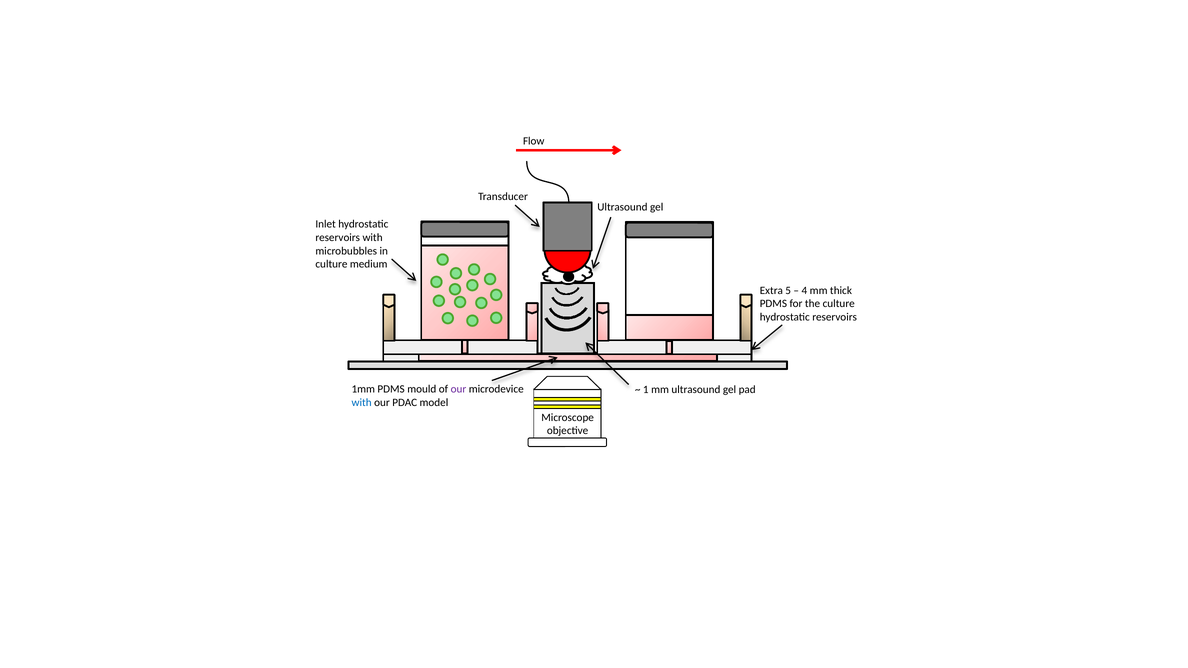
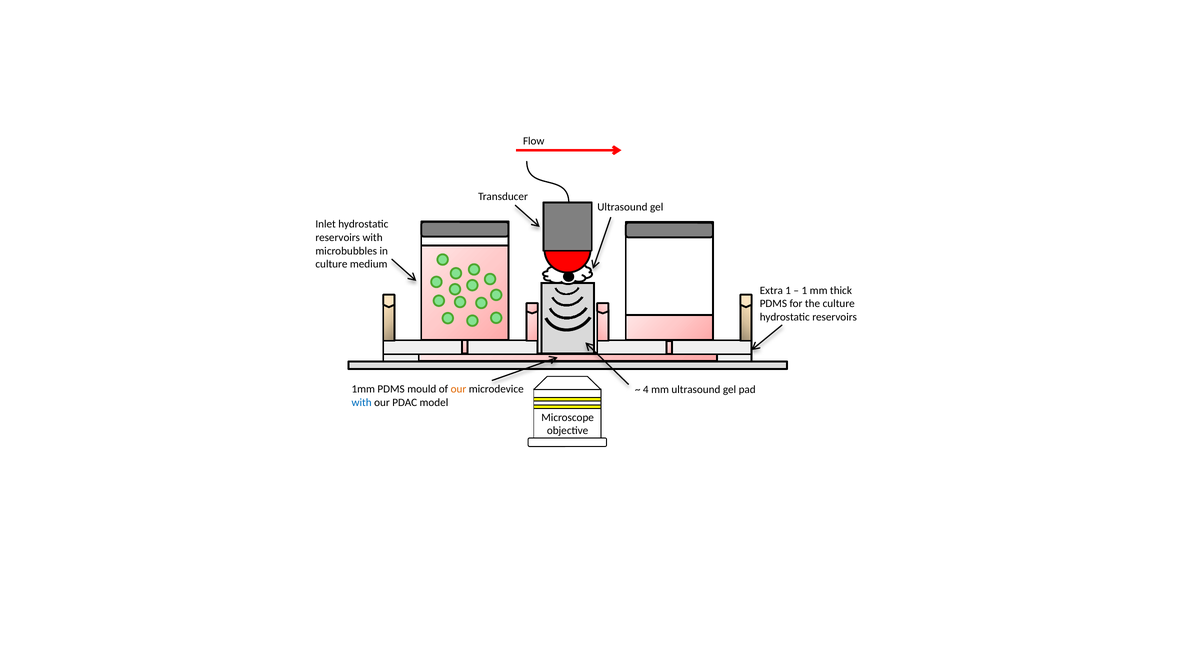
Extra 5: 5 -> 1
4 at (804, 290): 4 -> 1
our at (458, 389) colour: purple -> orange
1: 1 -> 4
